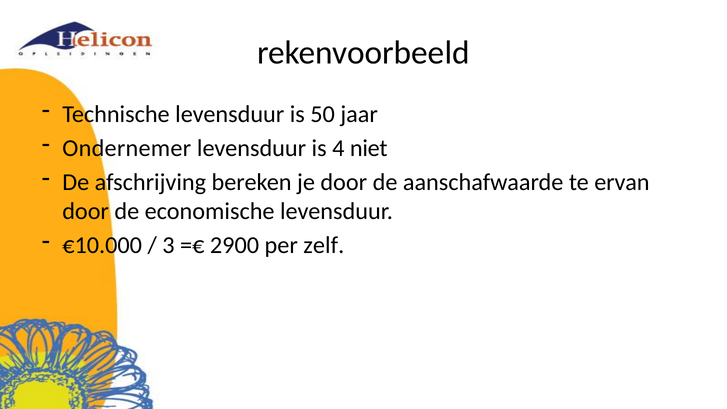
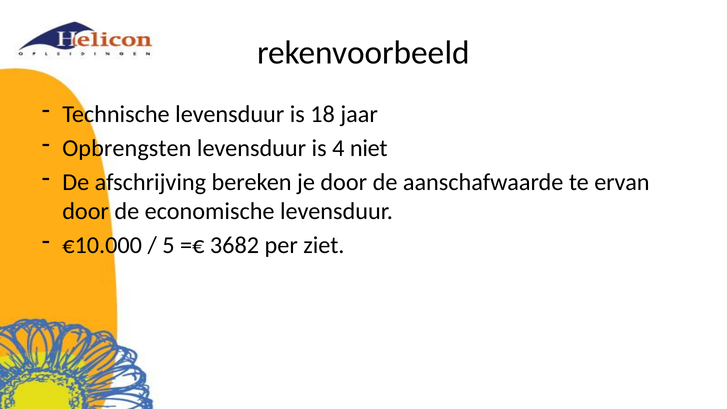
50: 50 -> 18
Ondernemer: Ondernemer -> Opbrengsten
3: 3 -> 5
2900: 2900 -> 3682
zelf: zelf -> ziet
